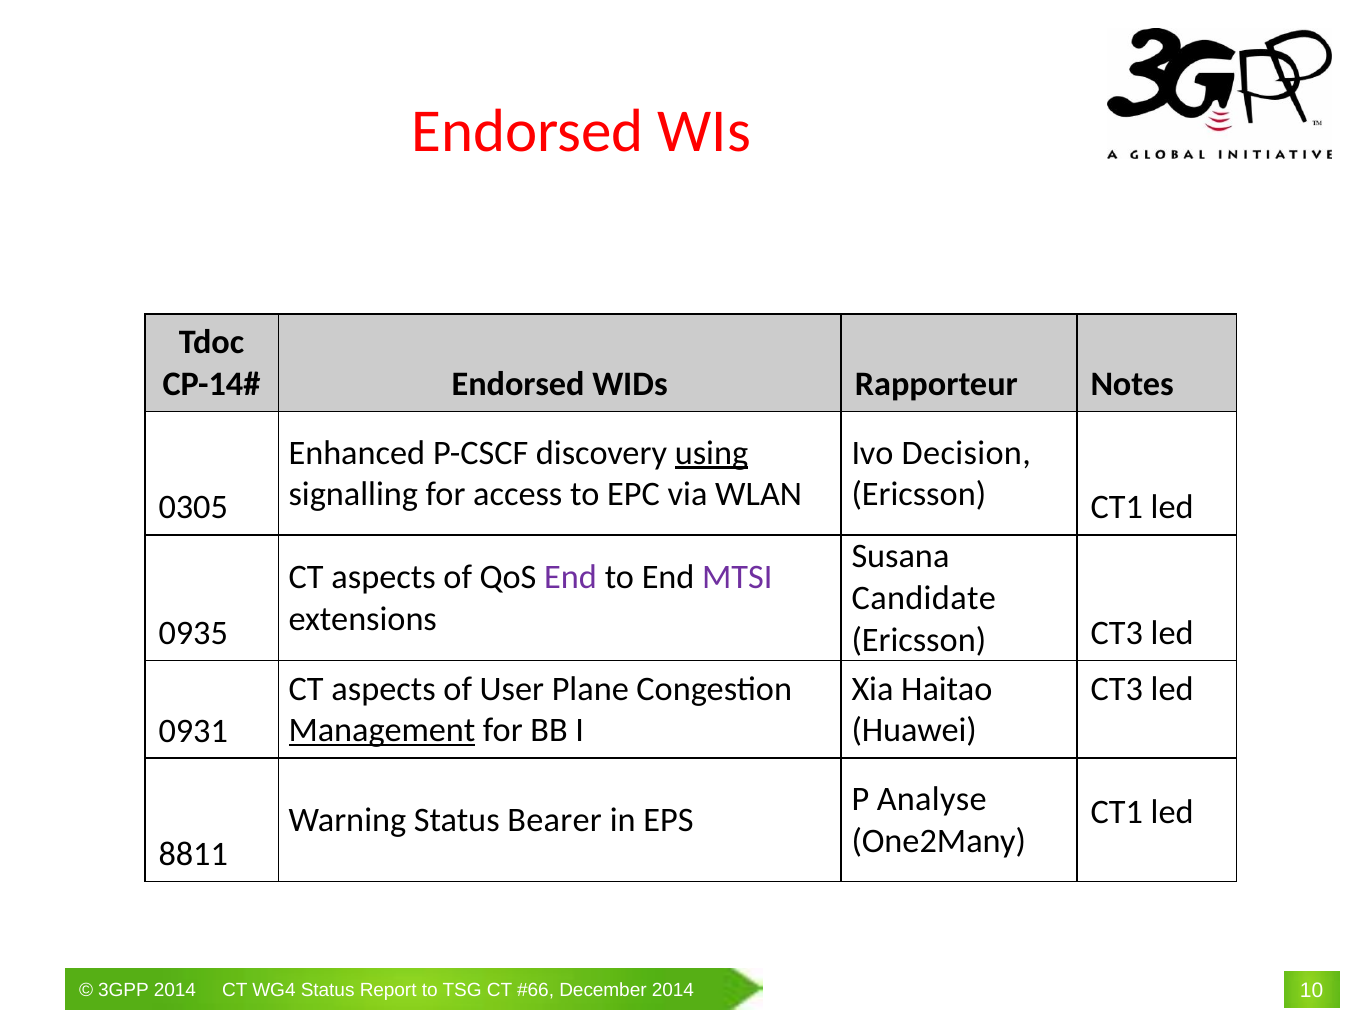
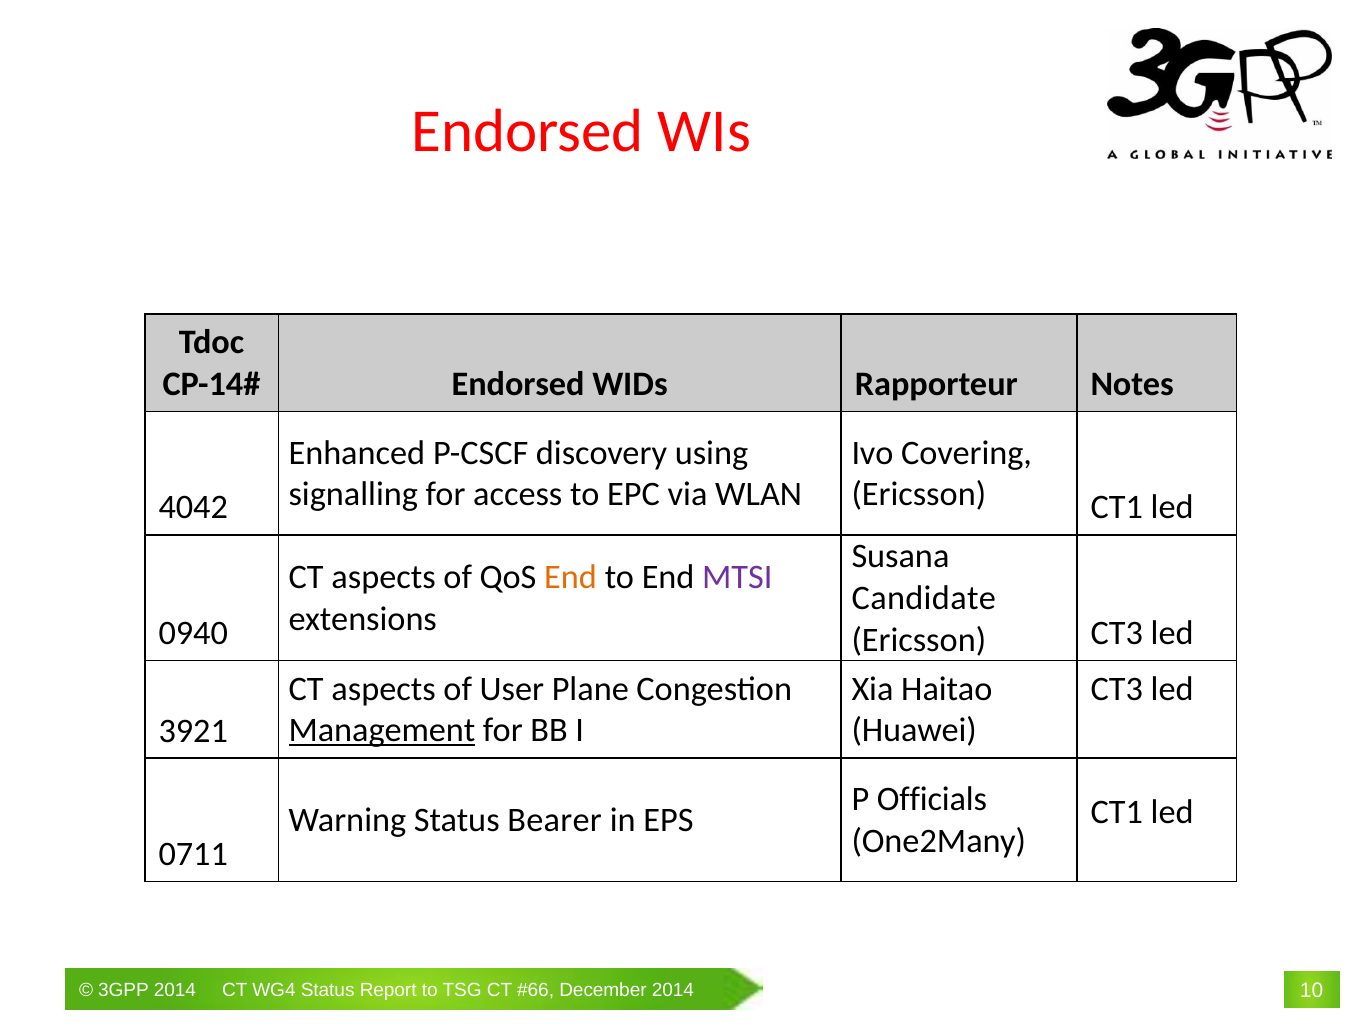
using underline: present -> none
Decision: Decision -> Covering
0305: 0305 -> 4042
End at (571, 577) colour: purple -> orange
0935: 0935 -> 0940
0931: 0931 -> 3921
Analyse: Analyse -> Officials
8811: 8811 -> 0711
